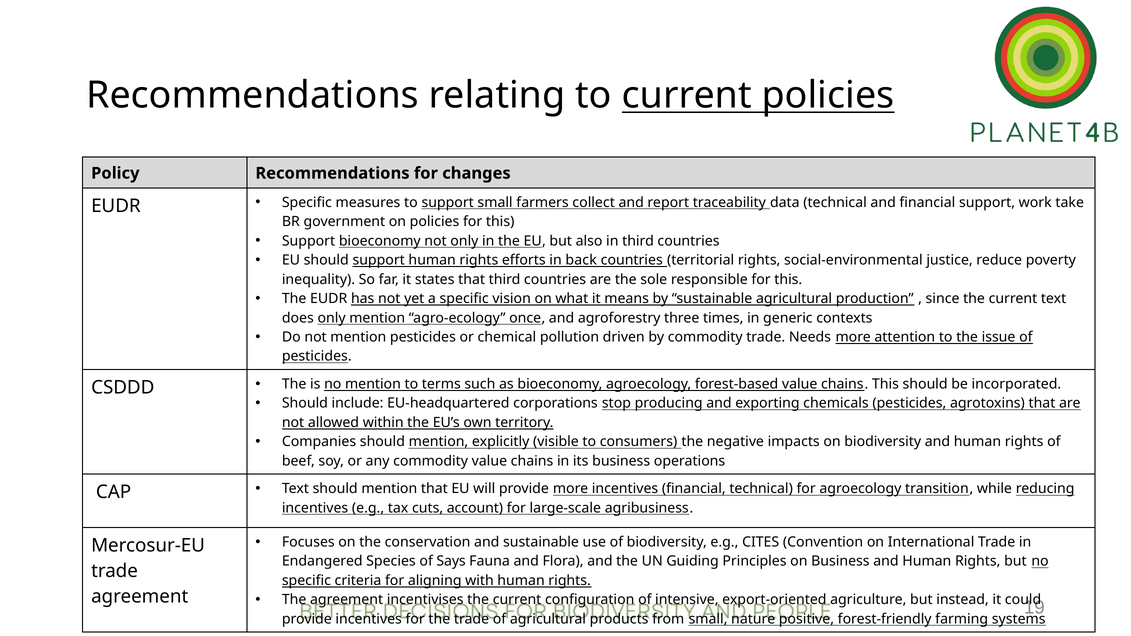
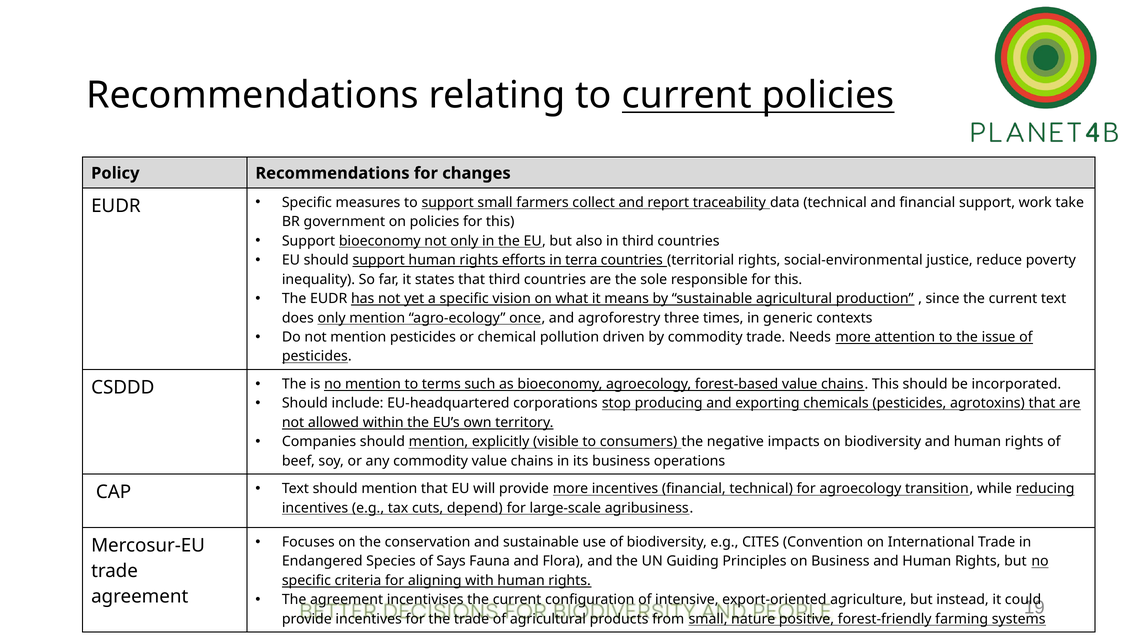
back: back -> terra
account: account -> depend
